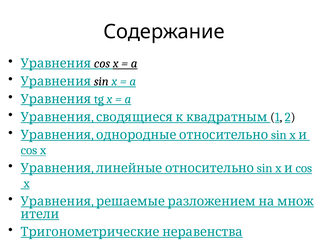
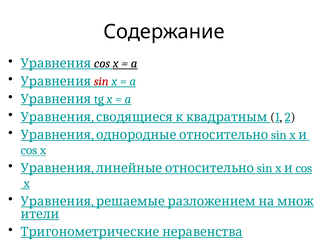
sin at (101, 81) colour: black -> red
